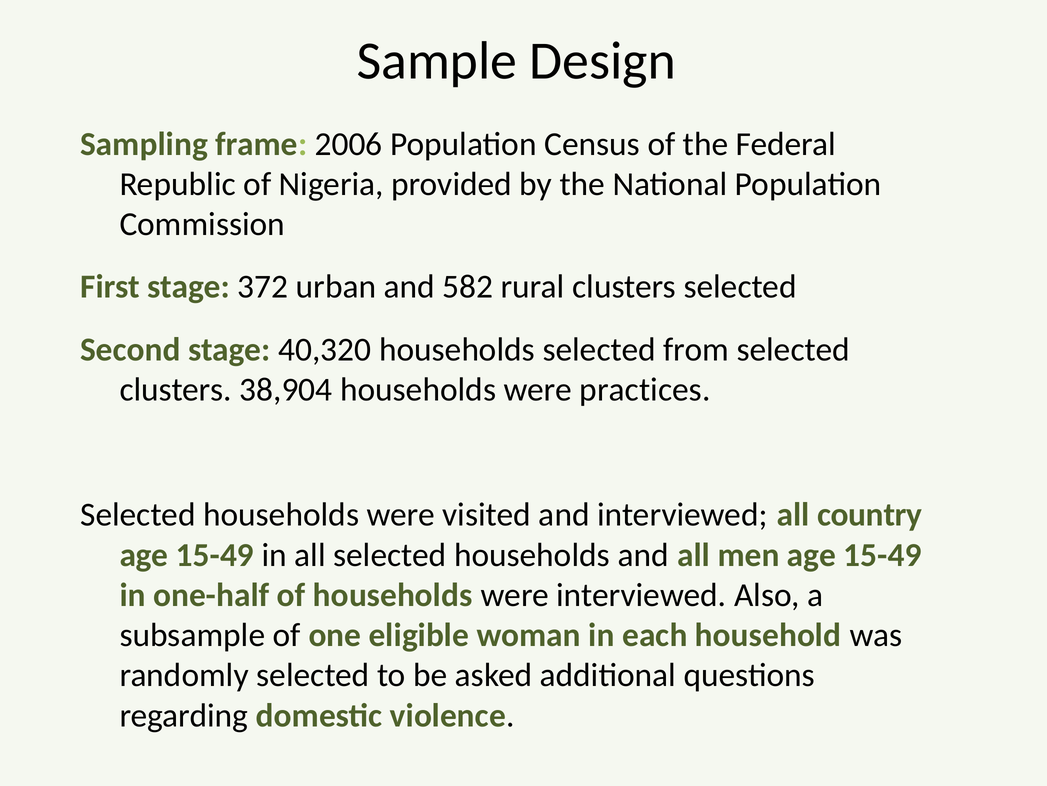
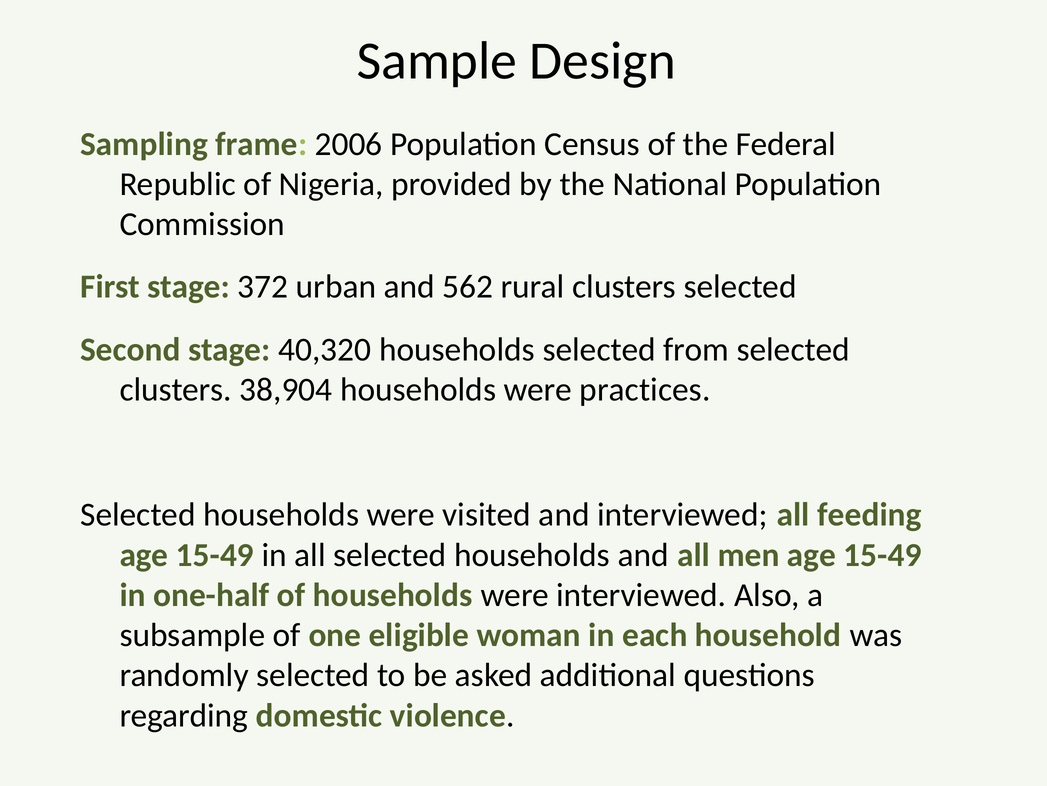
582: 582 -> 562
country: country -> feeding
